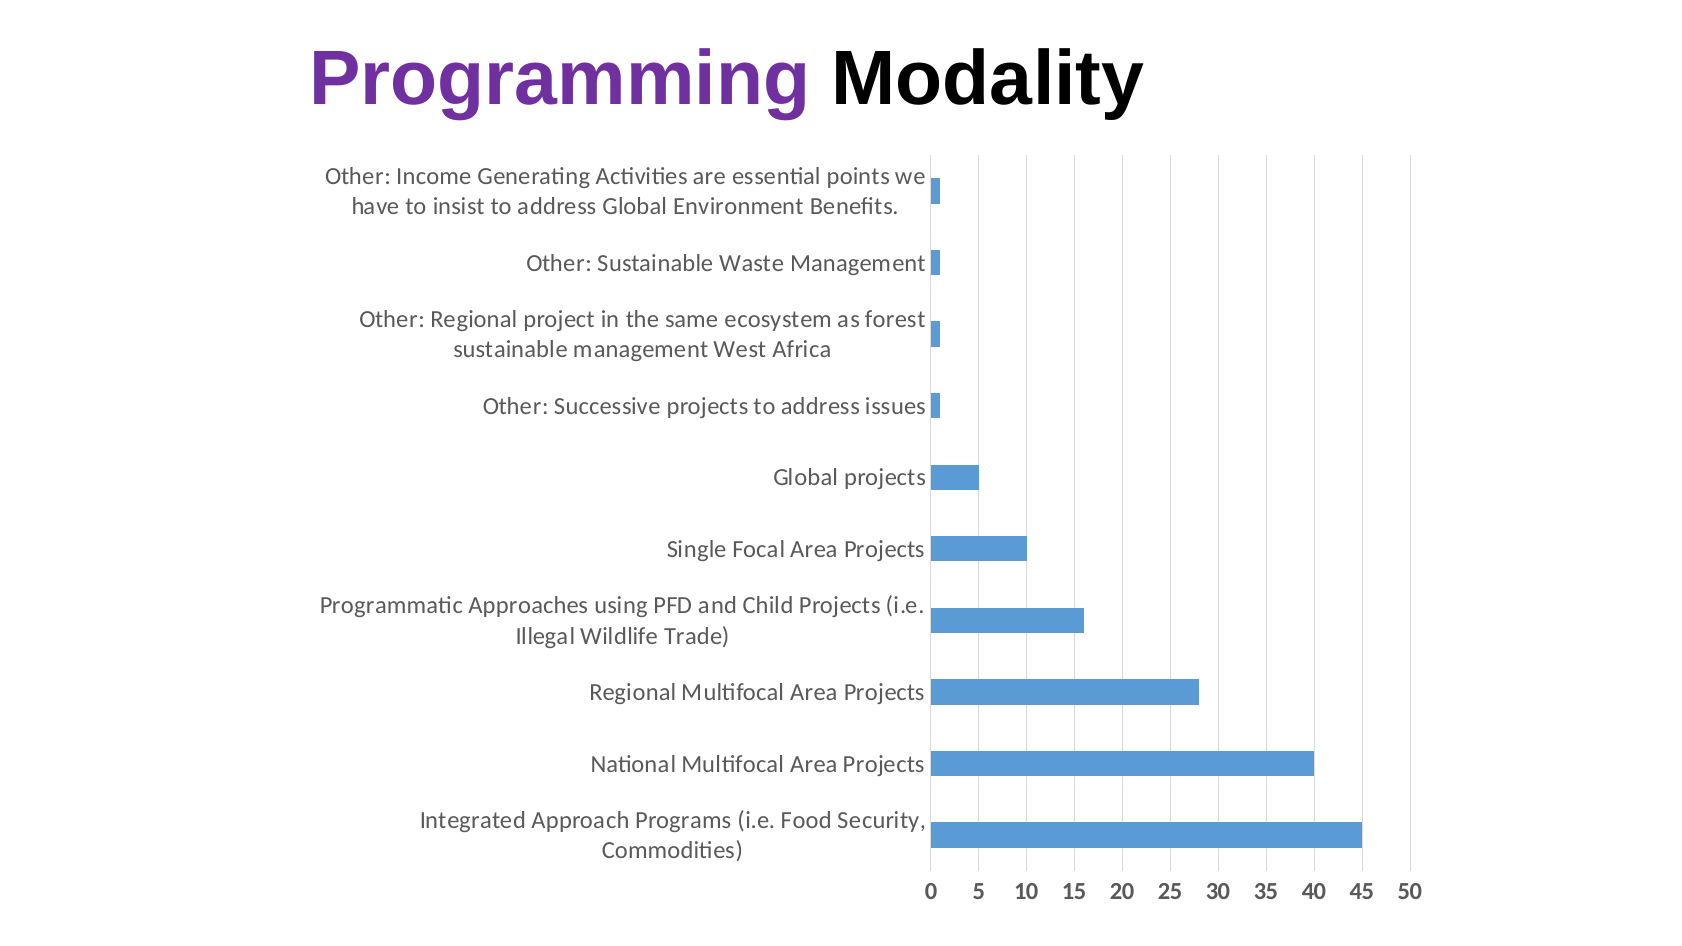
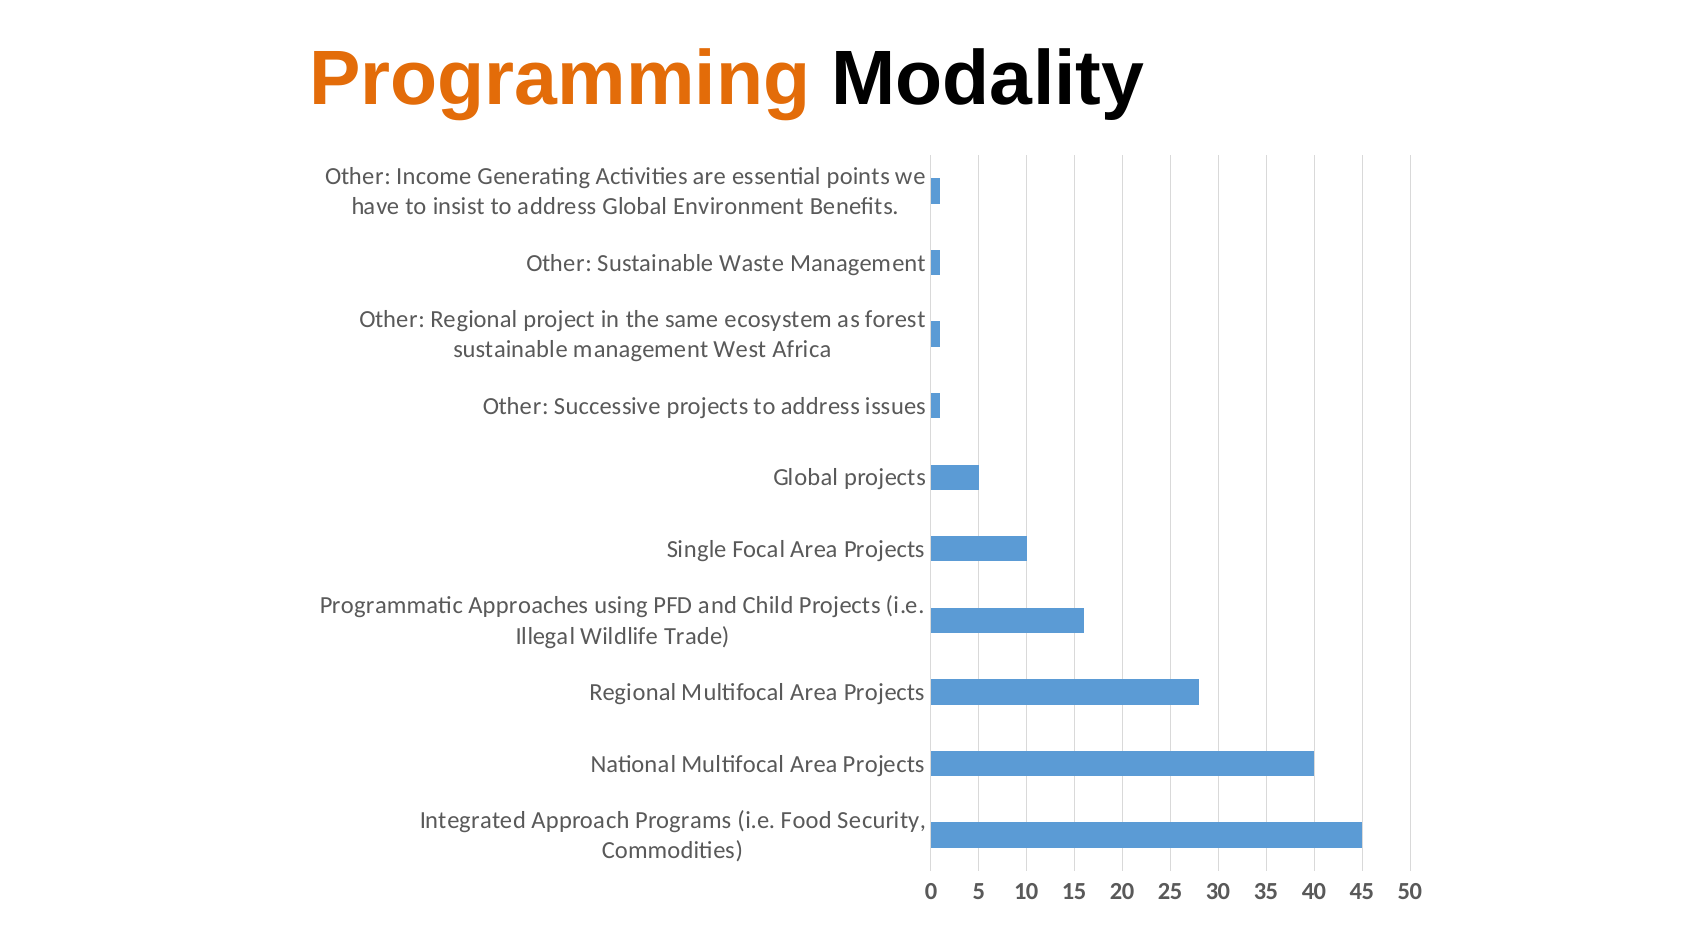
Programming colour: purple -> orange
